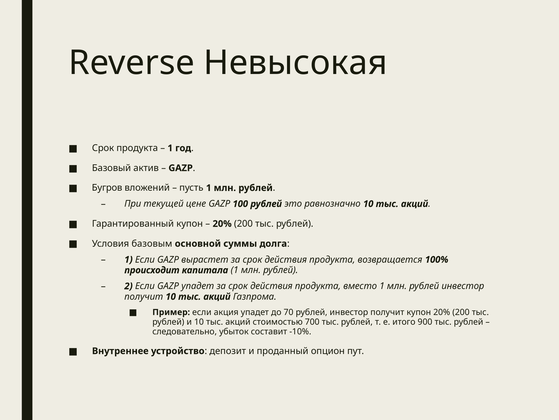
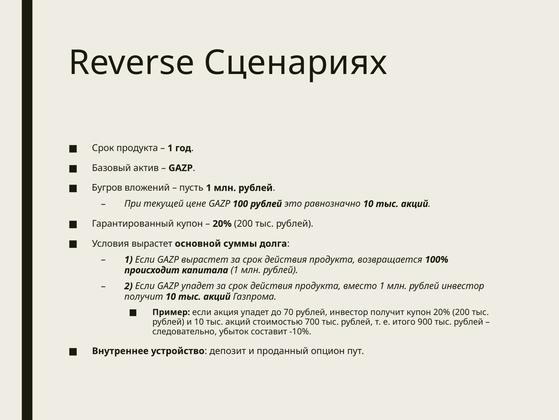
Невысокая: Невысокая -> Сценариях
Условия базовым: базовым -> вырастет
